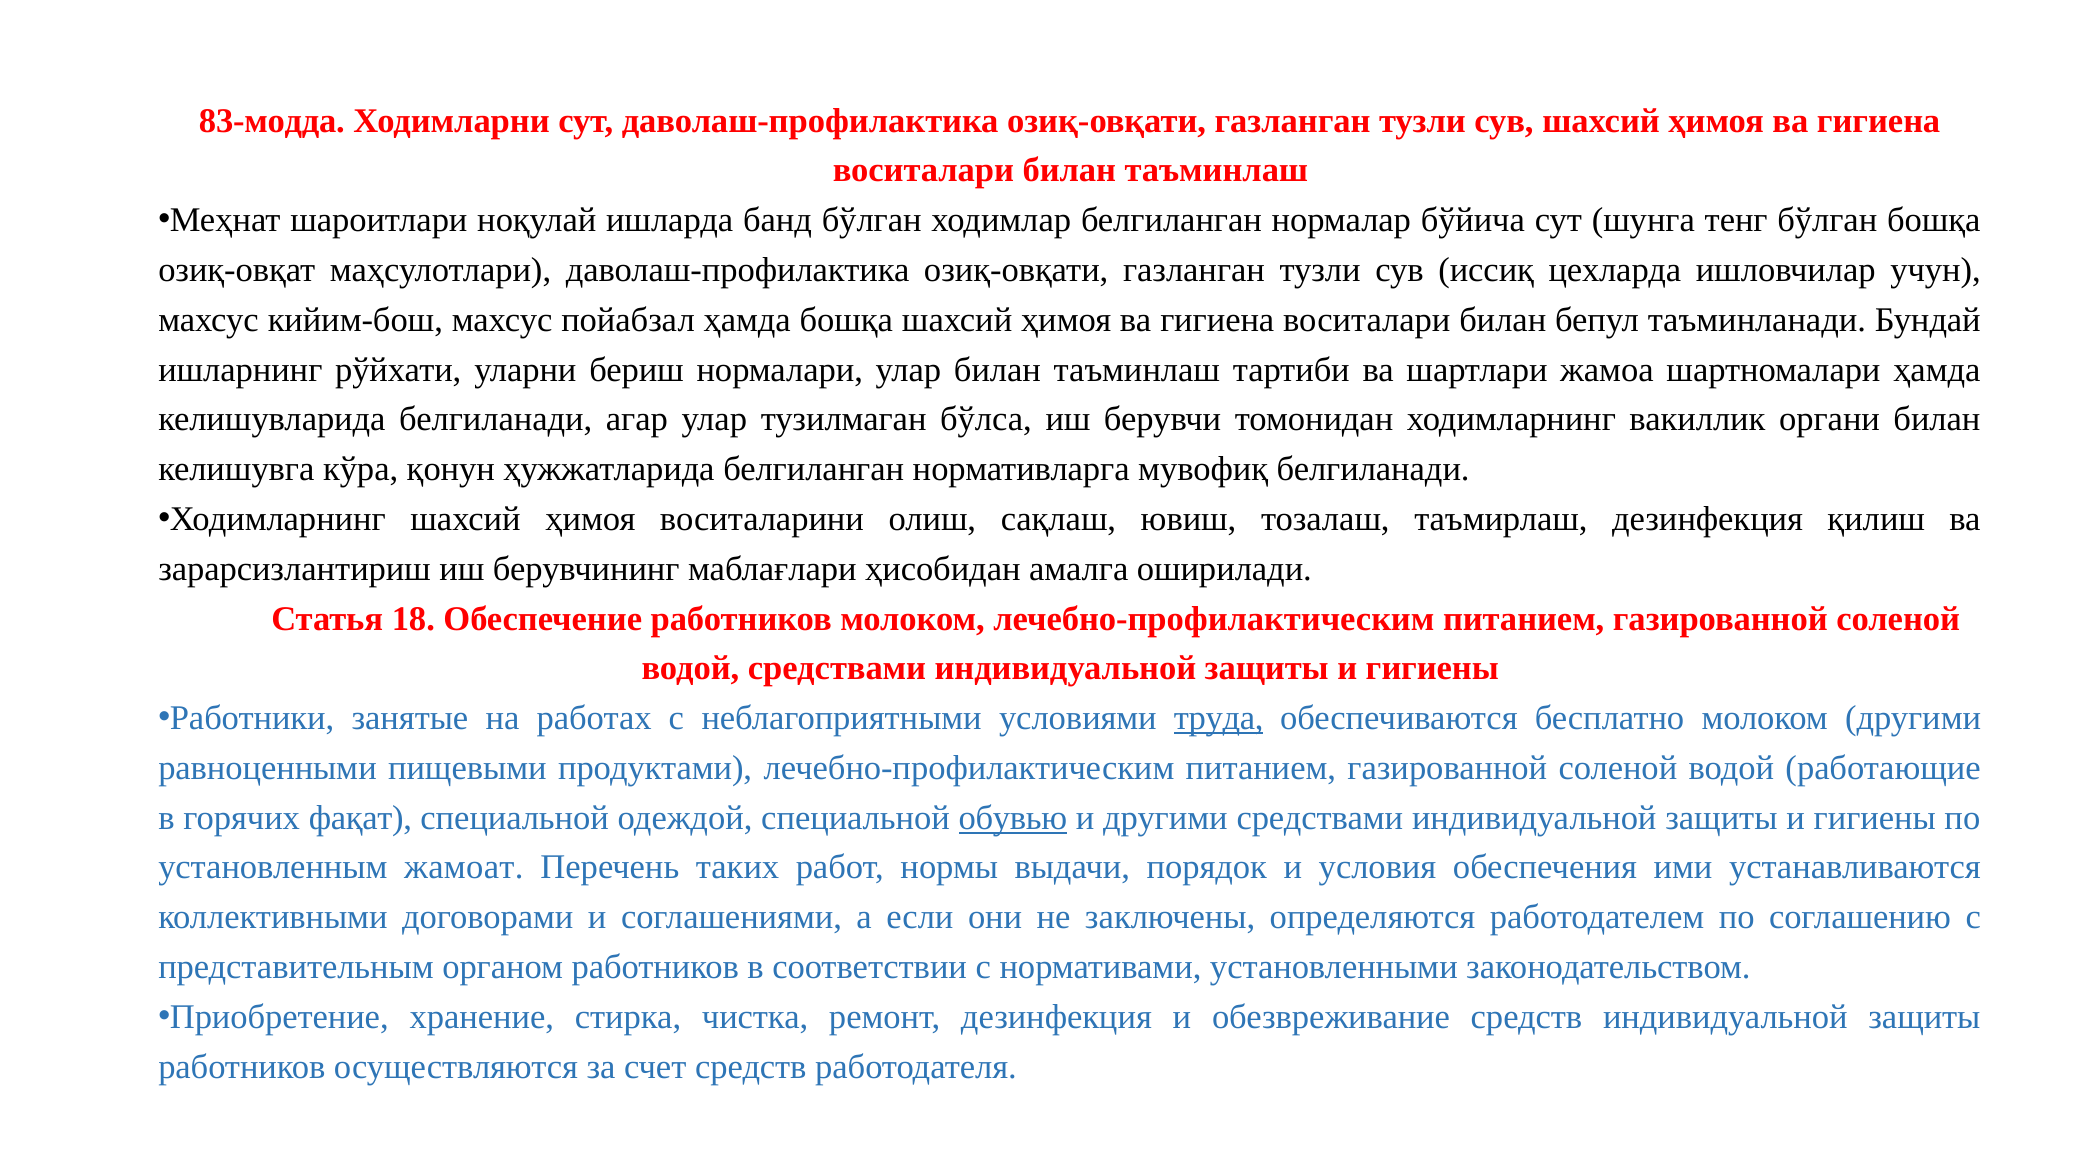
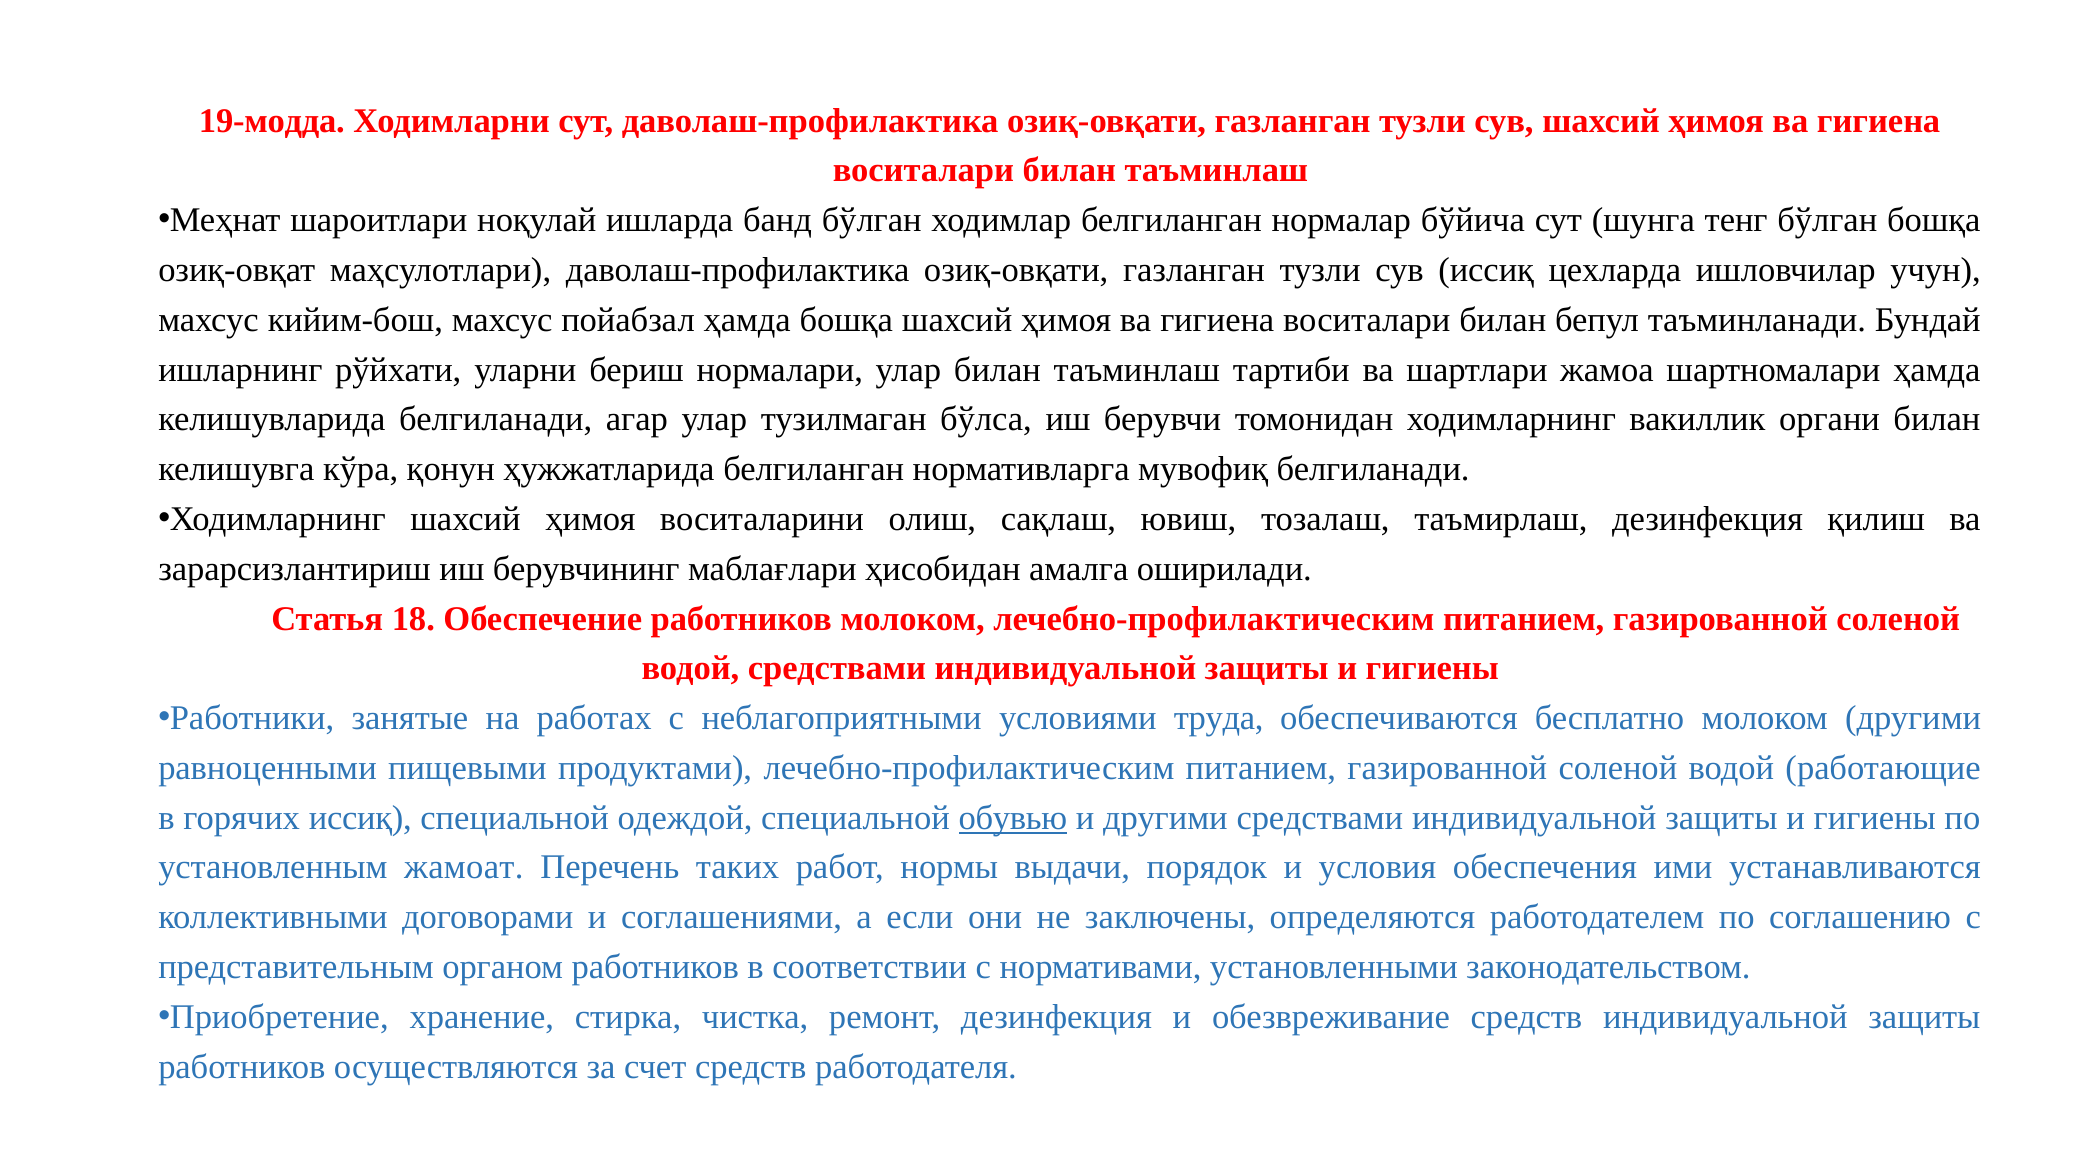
83-модда: 83-модда -> 19-модда
труда underline: present -> none
горячих фақат: фақат -> иссиқ
